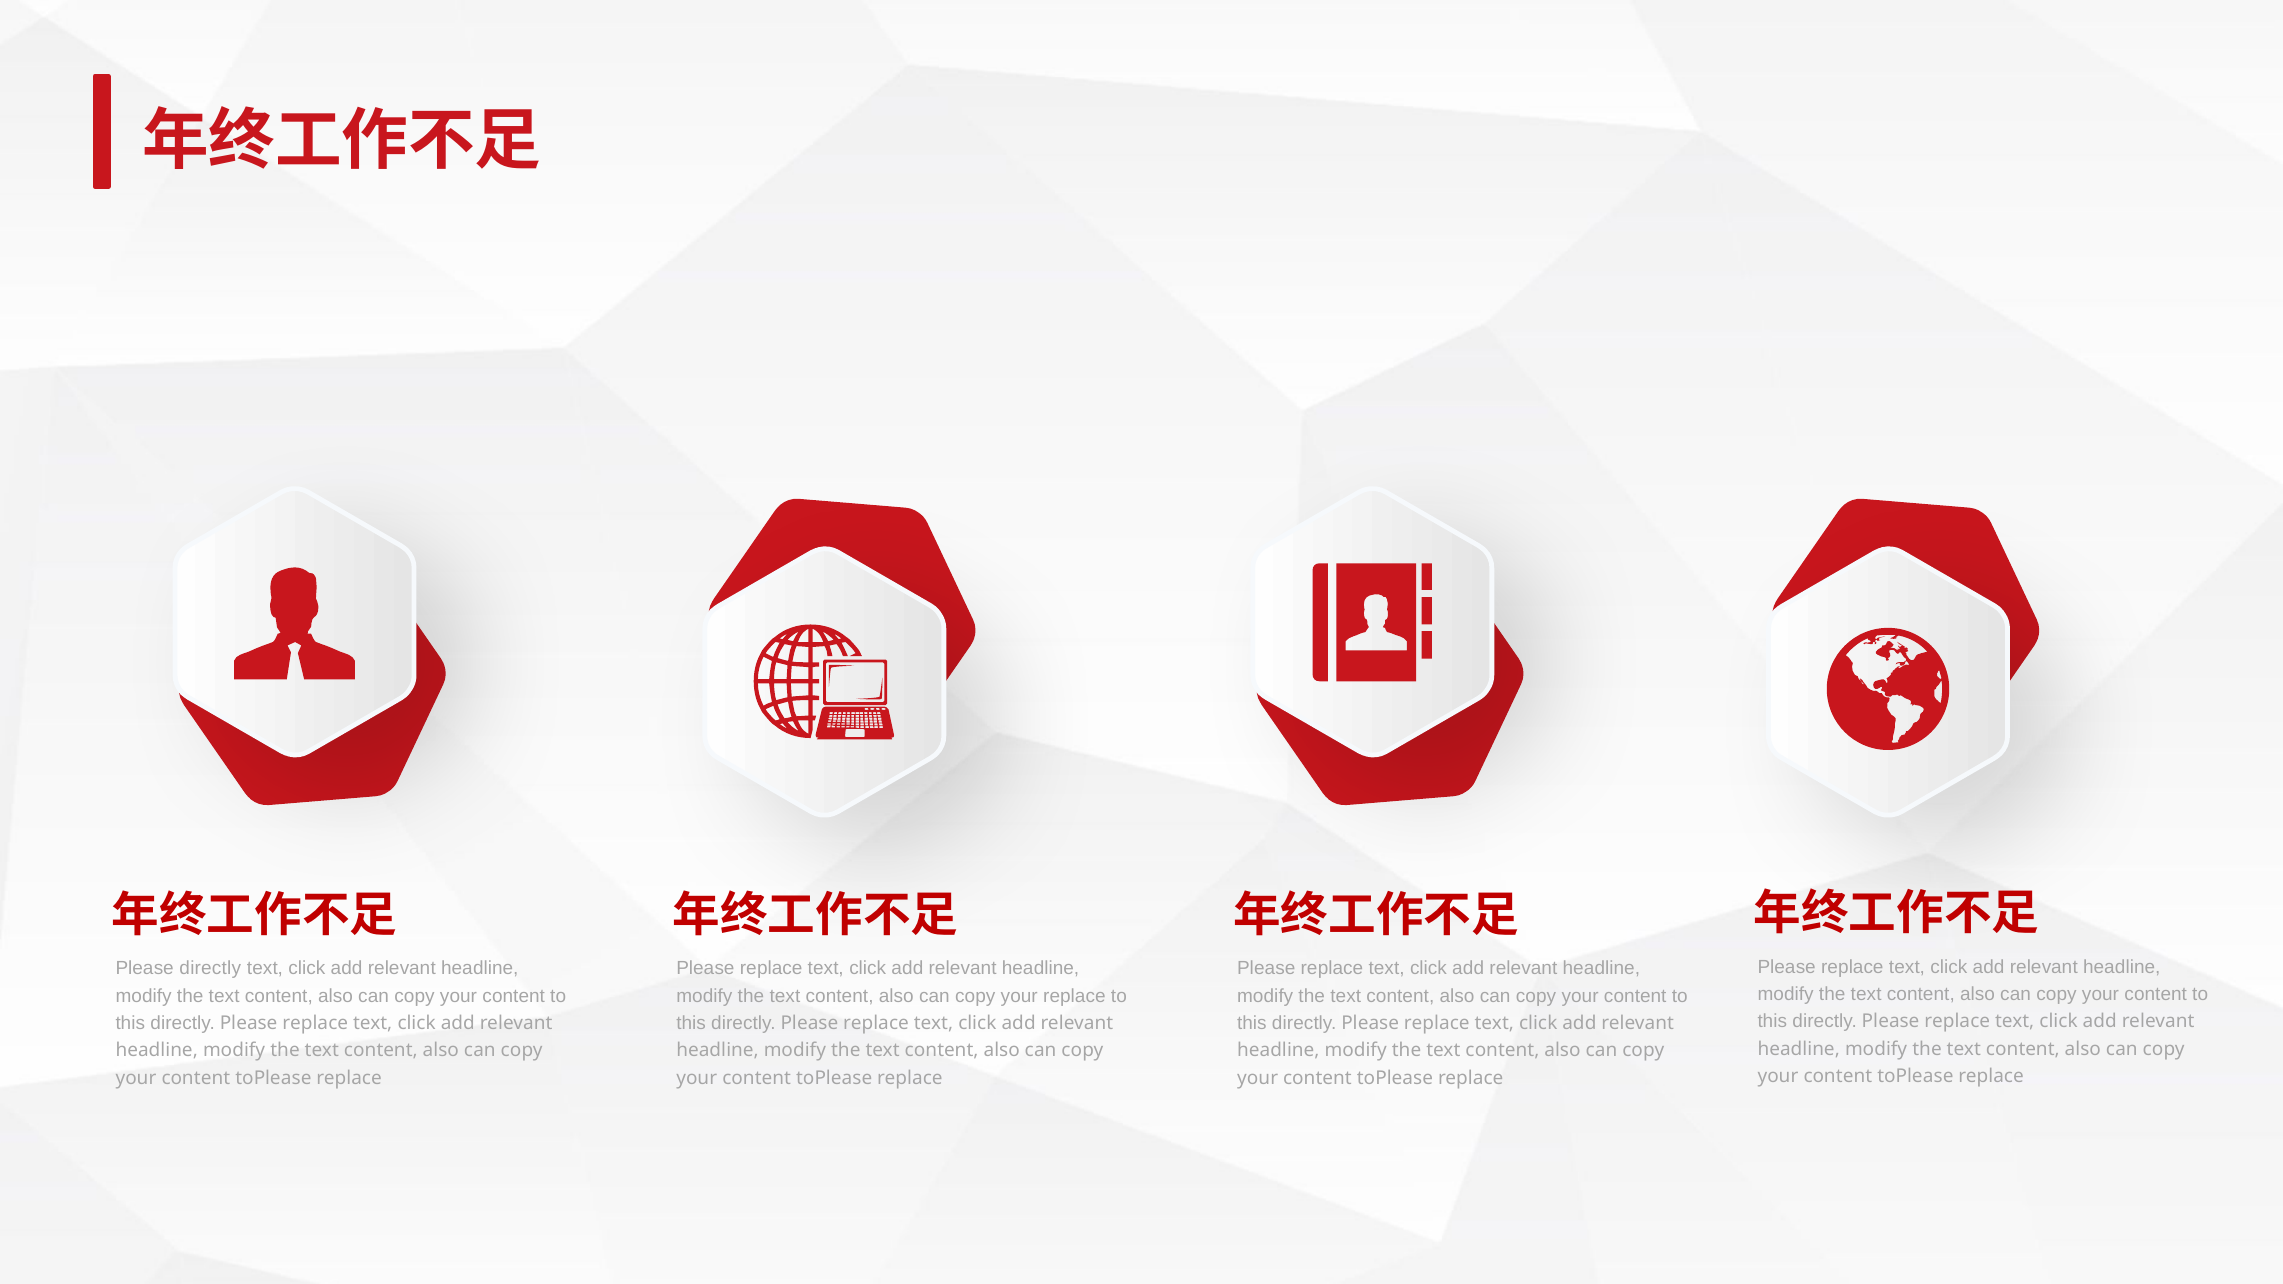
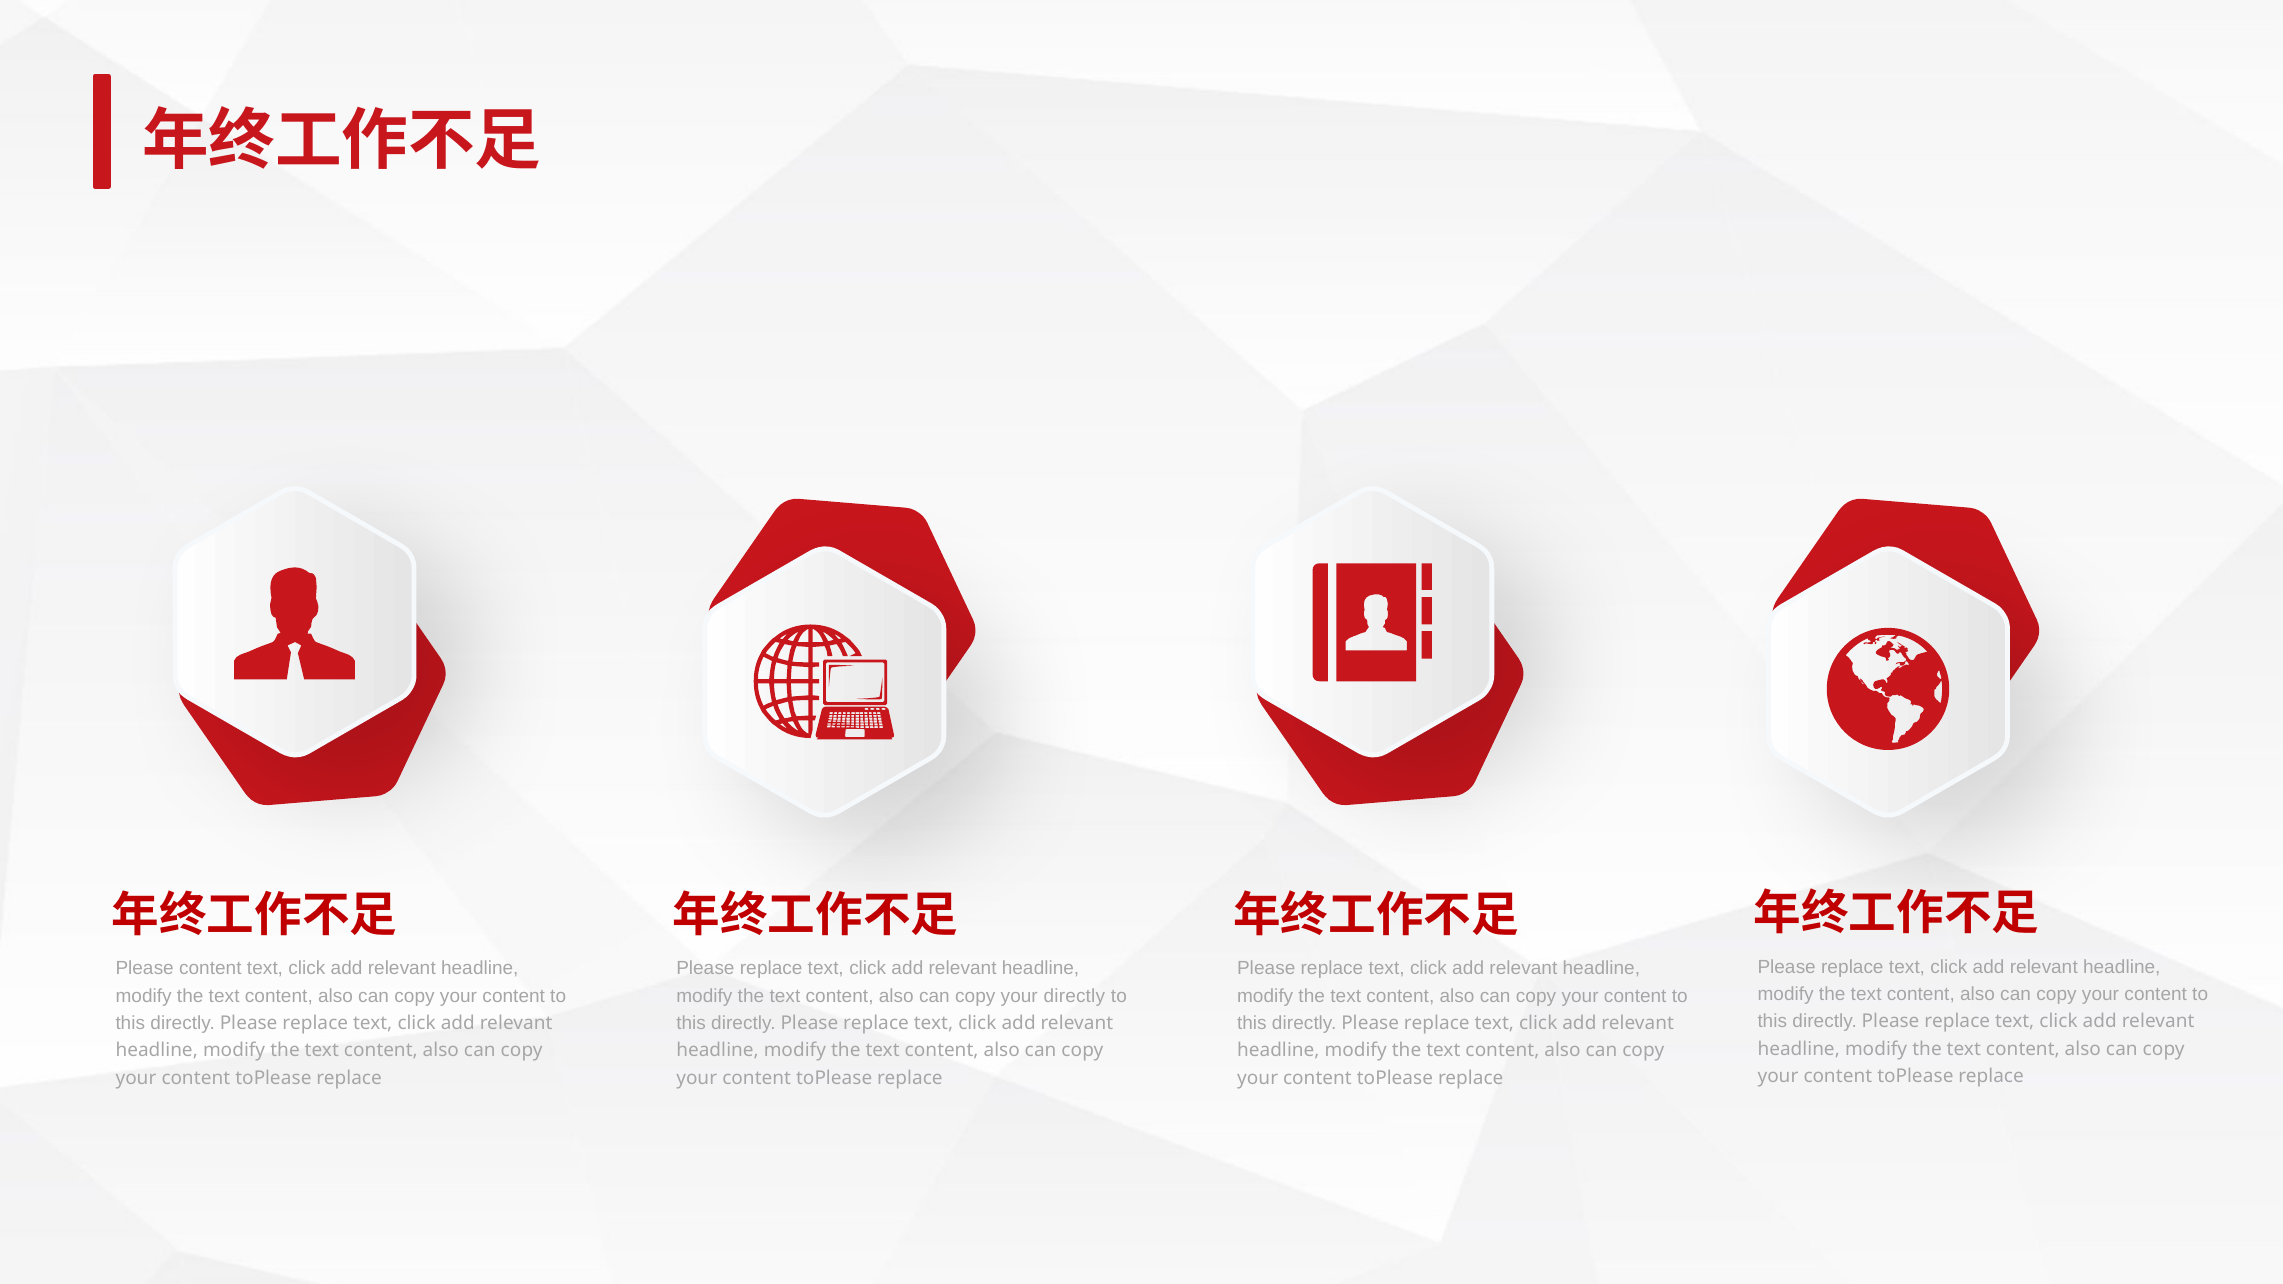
Please directly: directly -> content
your replace: replace -> directly
